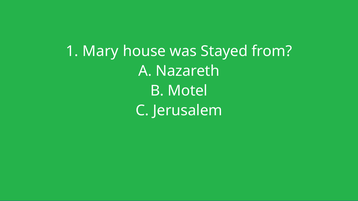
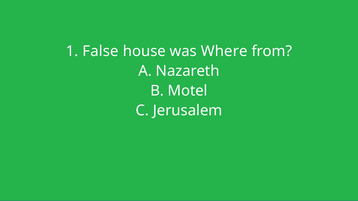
Mary: Mary -> False
Stayed: Stayed -> Where
